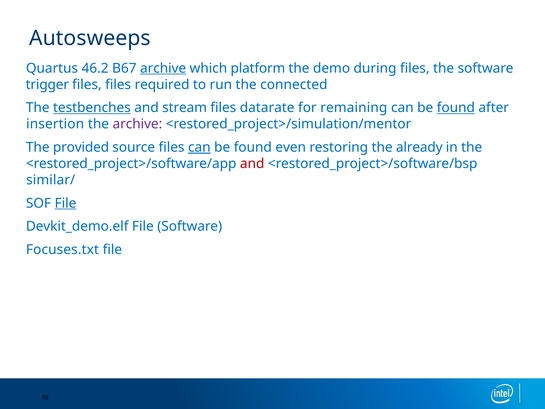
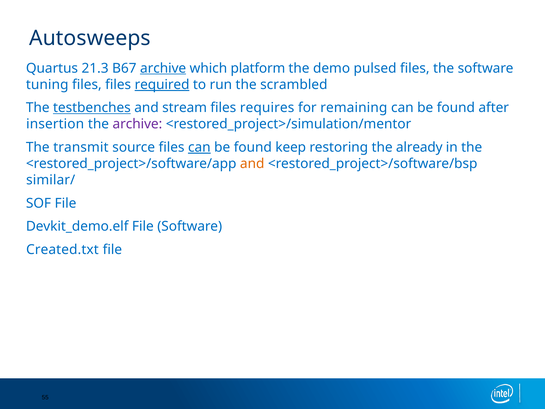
46.2: 46.2 -> 21.3
during: during -> pulsed
trigger: trigger -> tuning
required underline: none -> present
connected: connected -> scrambled
datarate: datarate -> requires
found at (456, 108) underline: present -> none
provided: provided -> transmit
even: even -> keep
and at (252, 164) colour: red -> orange
File at (65, 203) underline: present -> none
Focuses.txt: Focuses.txt -> Created.txt
